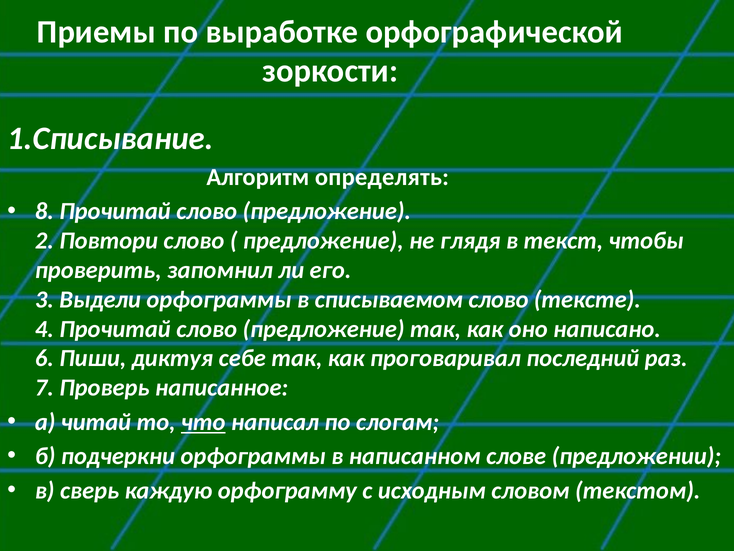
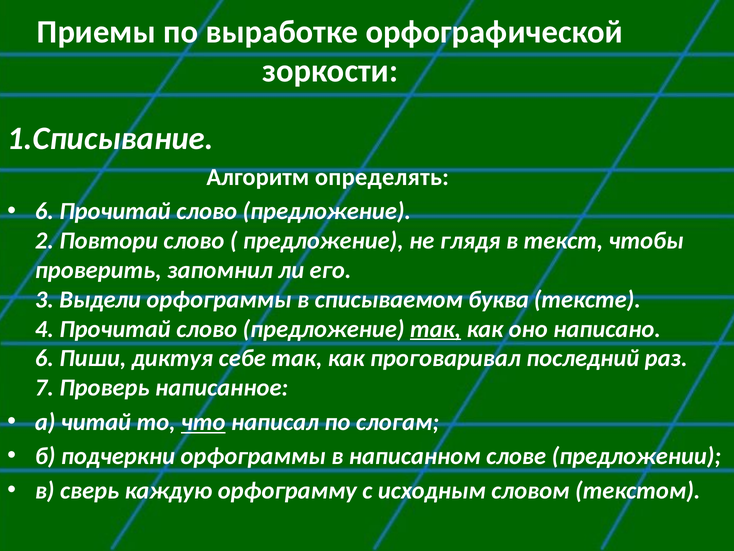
8 at (44, 211): 8 -> 6
списываемом слово: слово -> буква
так at (436, 329) underline: none -> present
